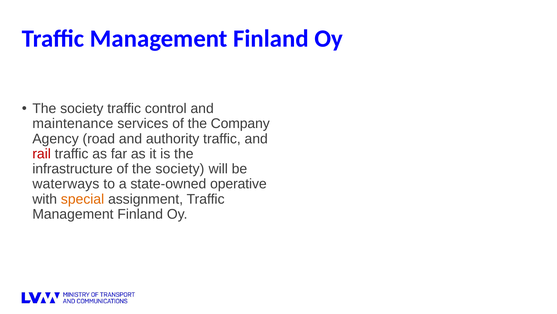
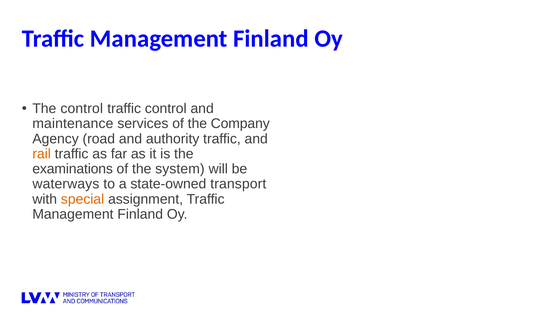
society at (82, 108): society -> control
rail colour: red -> orange
infrastructure: infrastructure -> examinations
of the society: society -> system
operative: operative -> transport
